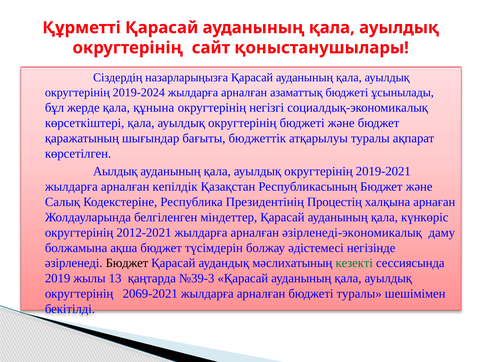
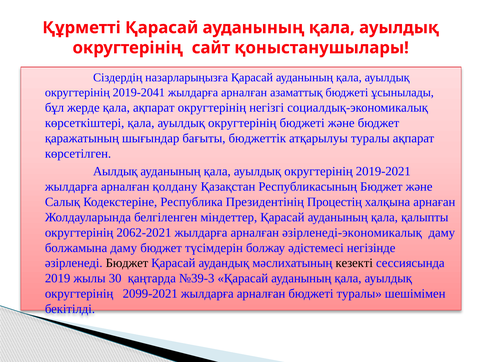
2019-2024: 2019-2024 -> 2019-2041
қала құнына: құнына -> ақпарат
кепілдік: кепілдік -> қолдану
күнкөріс: күнкөріс -> қалыпты
2012-2021: 2012-2021 -> 2062-2021
болжамына ақша: ақша -> даму
кезекті colour: green -> black
13: 13 -> 30
2069-2021: 2069-2021 -> 2099-2021
